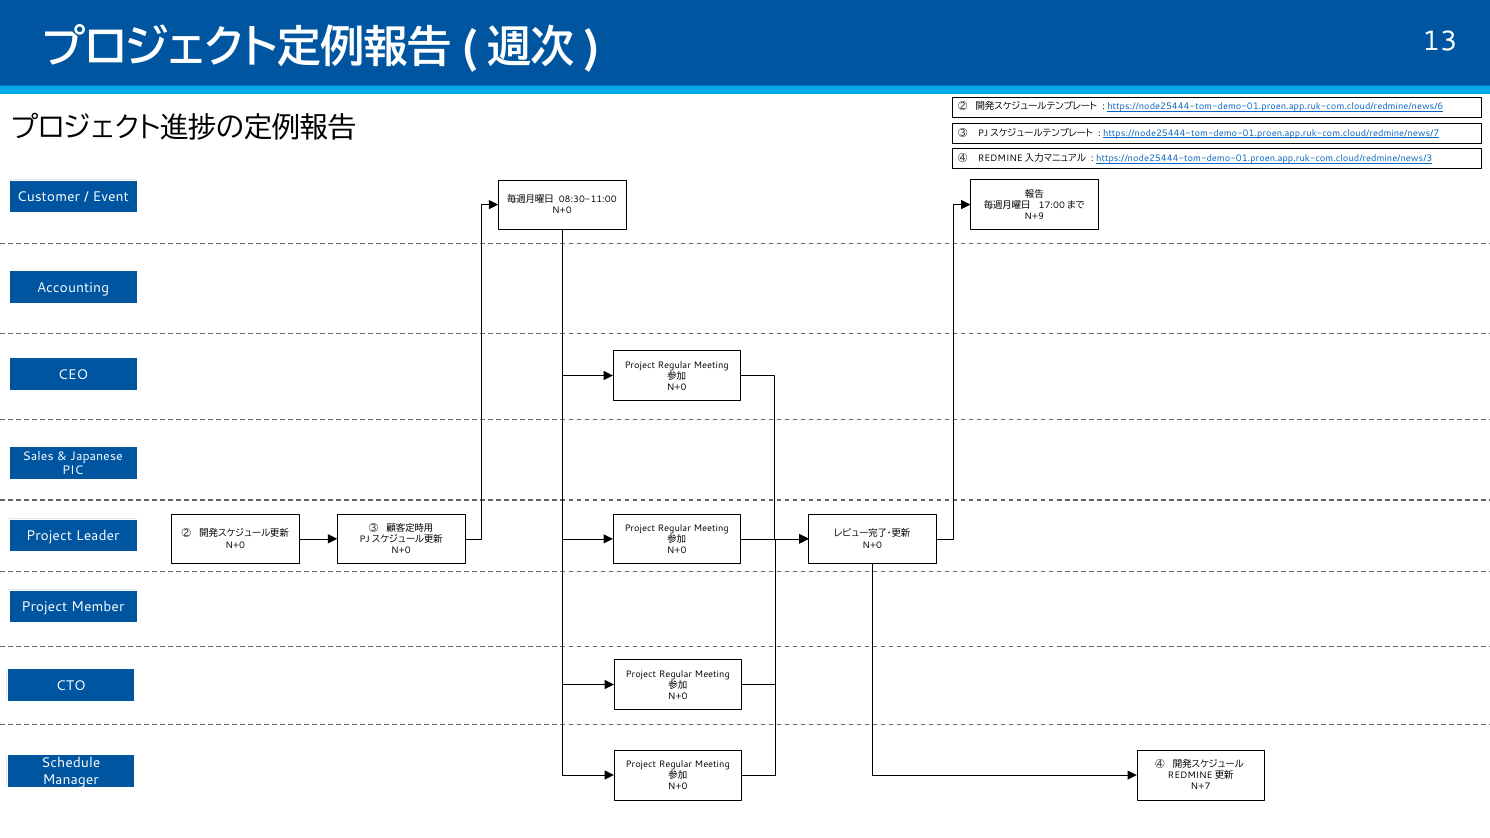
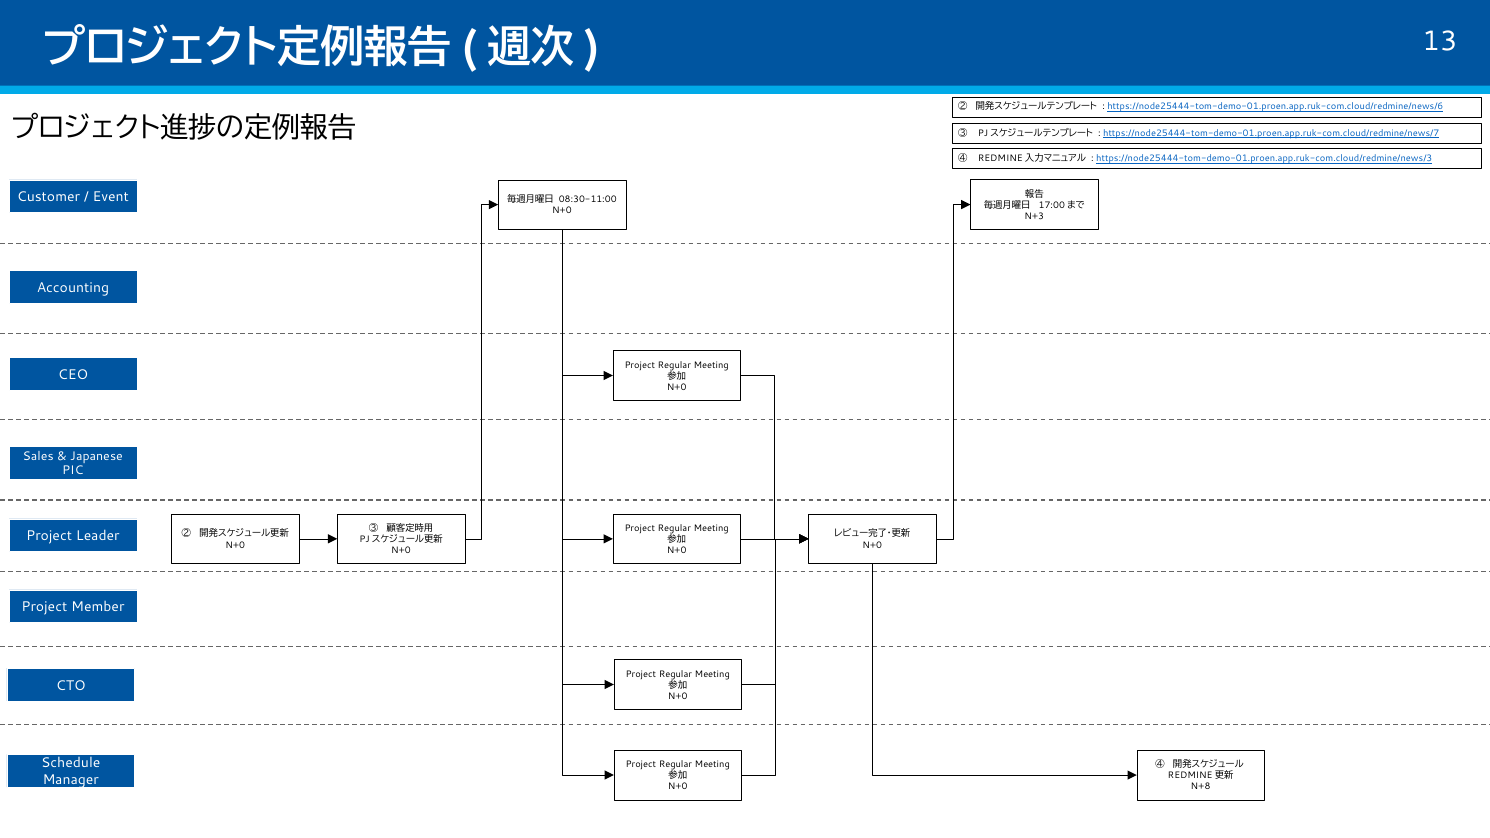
N+9: N+9 -> N+3
N+7: N+7 -> N+8
